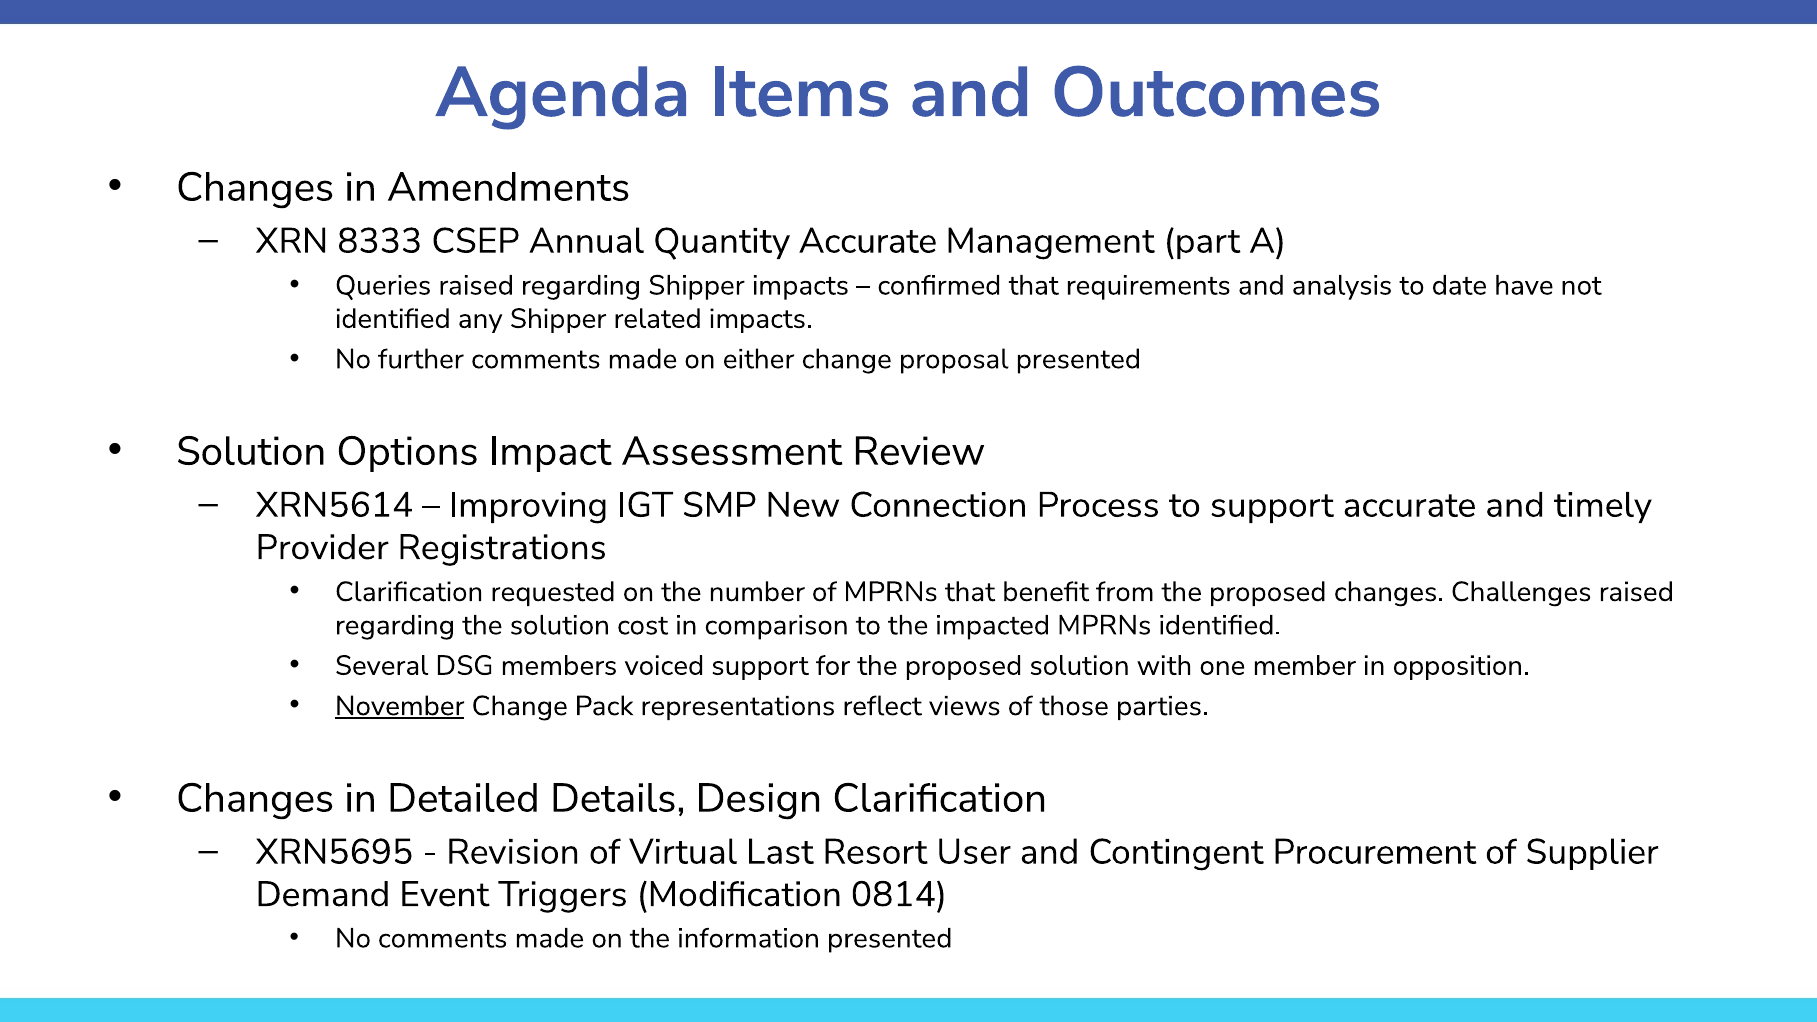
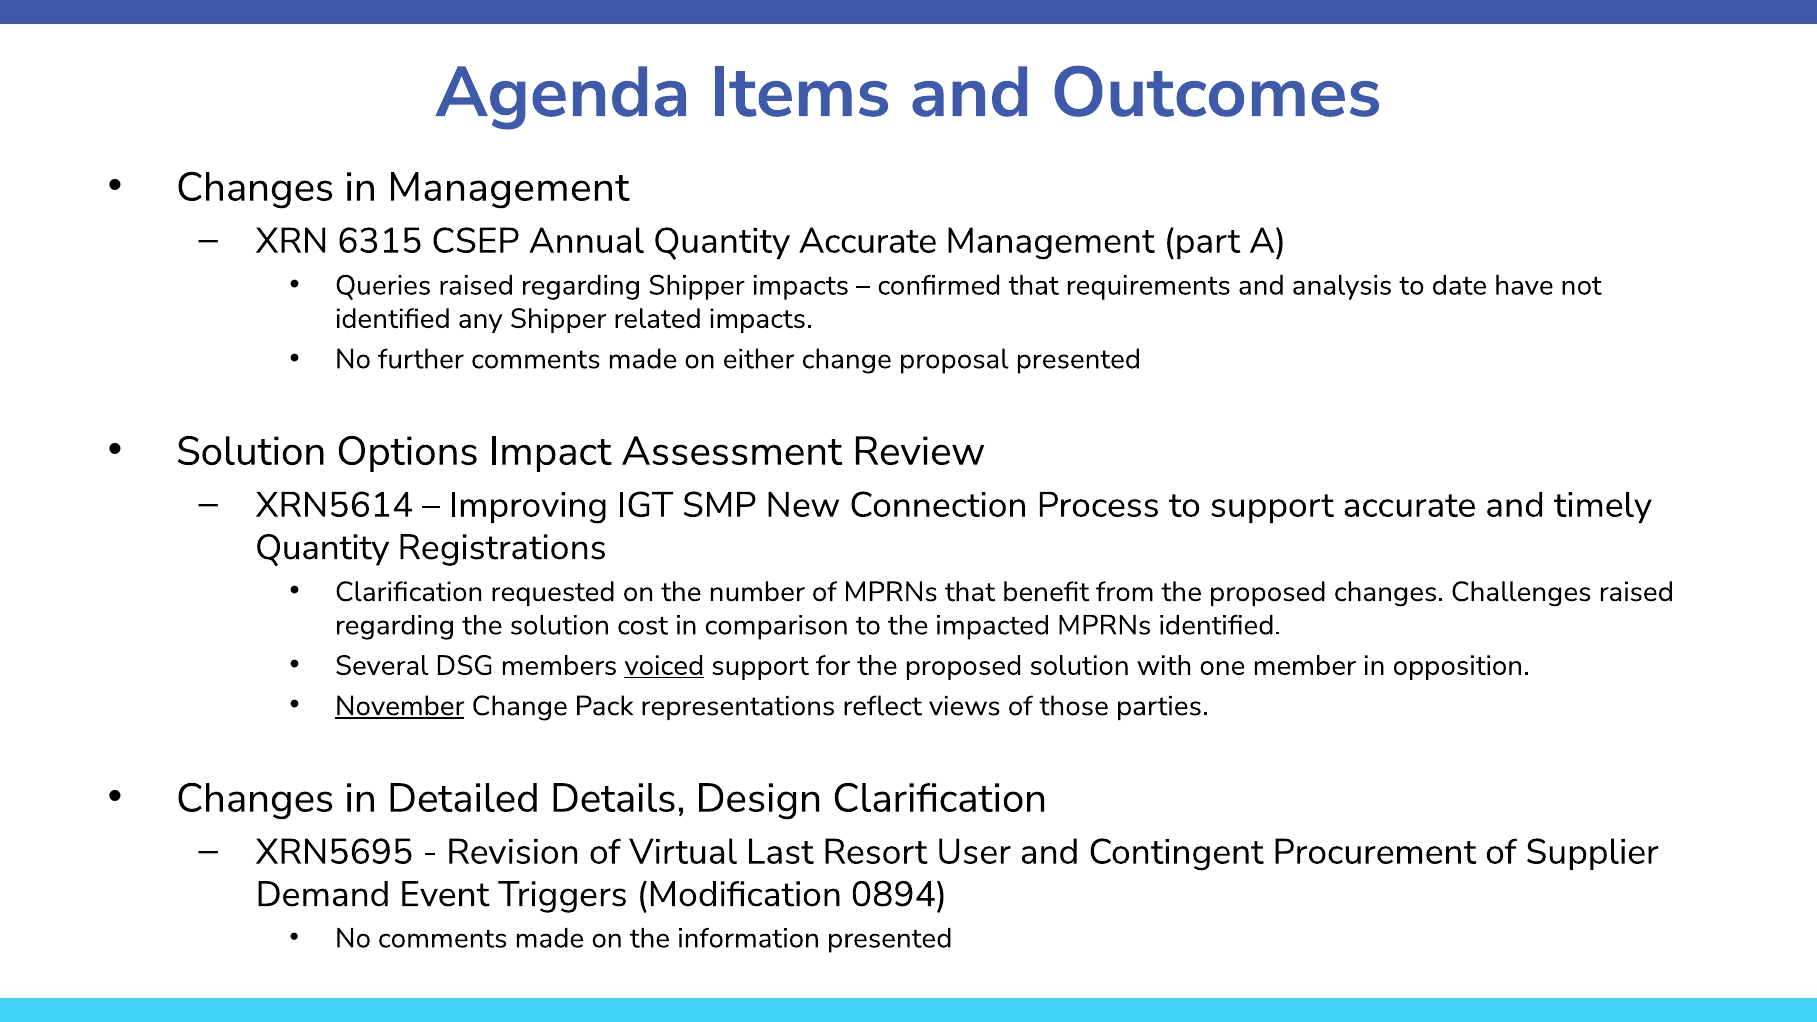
in Amendments: Amendments -> Management
8333: 8333 -> 6315
Provider at (322, 548): Provider -> Quantity
voiced underline: none -> present
0814: 0814 -> 0894
